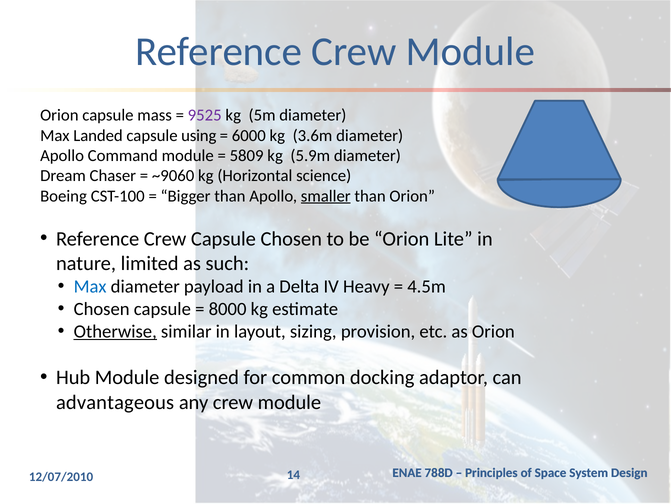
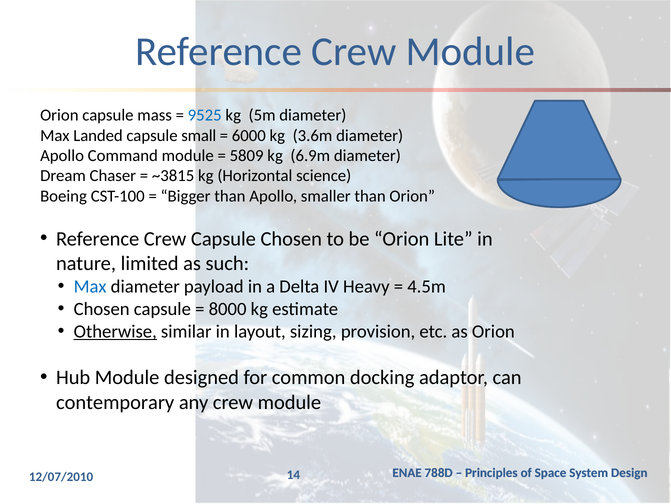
9525 colour: purple -> blue
using: using -> small
5.9m: 5.9m -> 6.9m
~9060: ~9060 -> ~3815
smaller underline: present -> none
advantageous: advantageous -> contemporary
